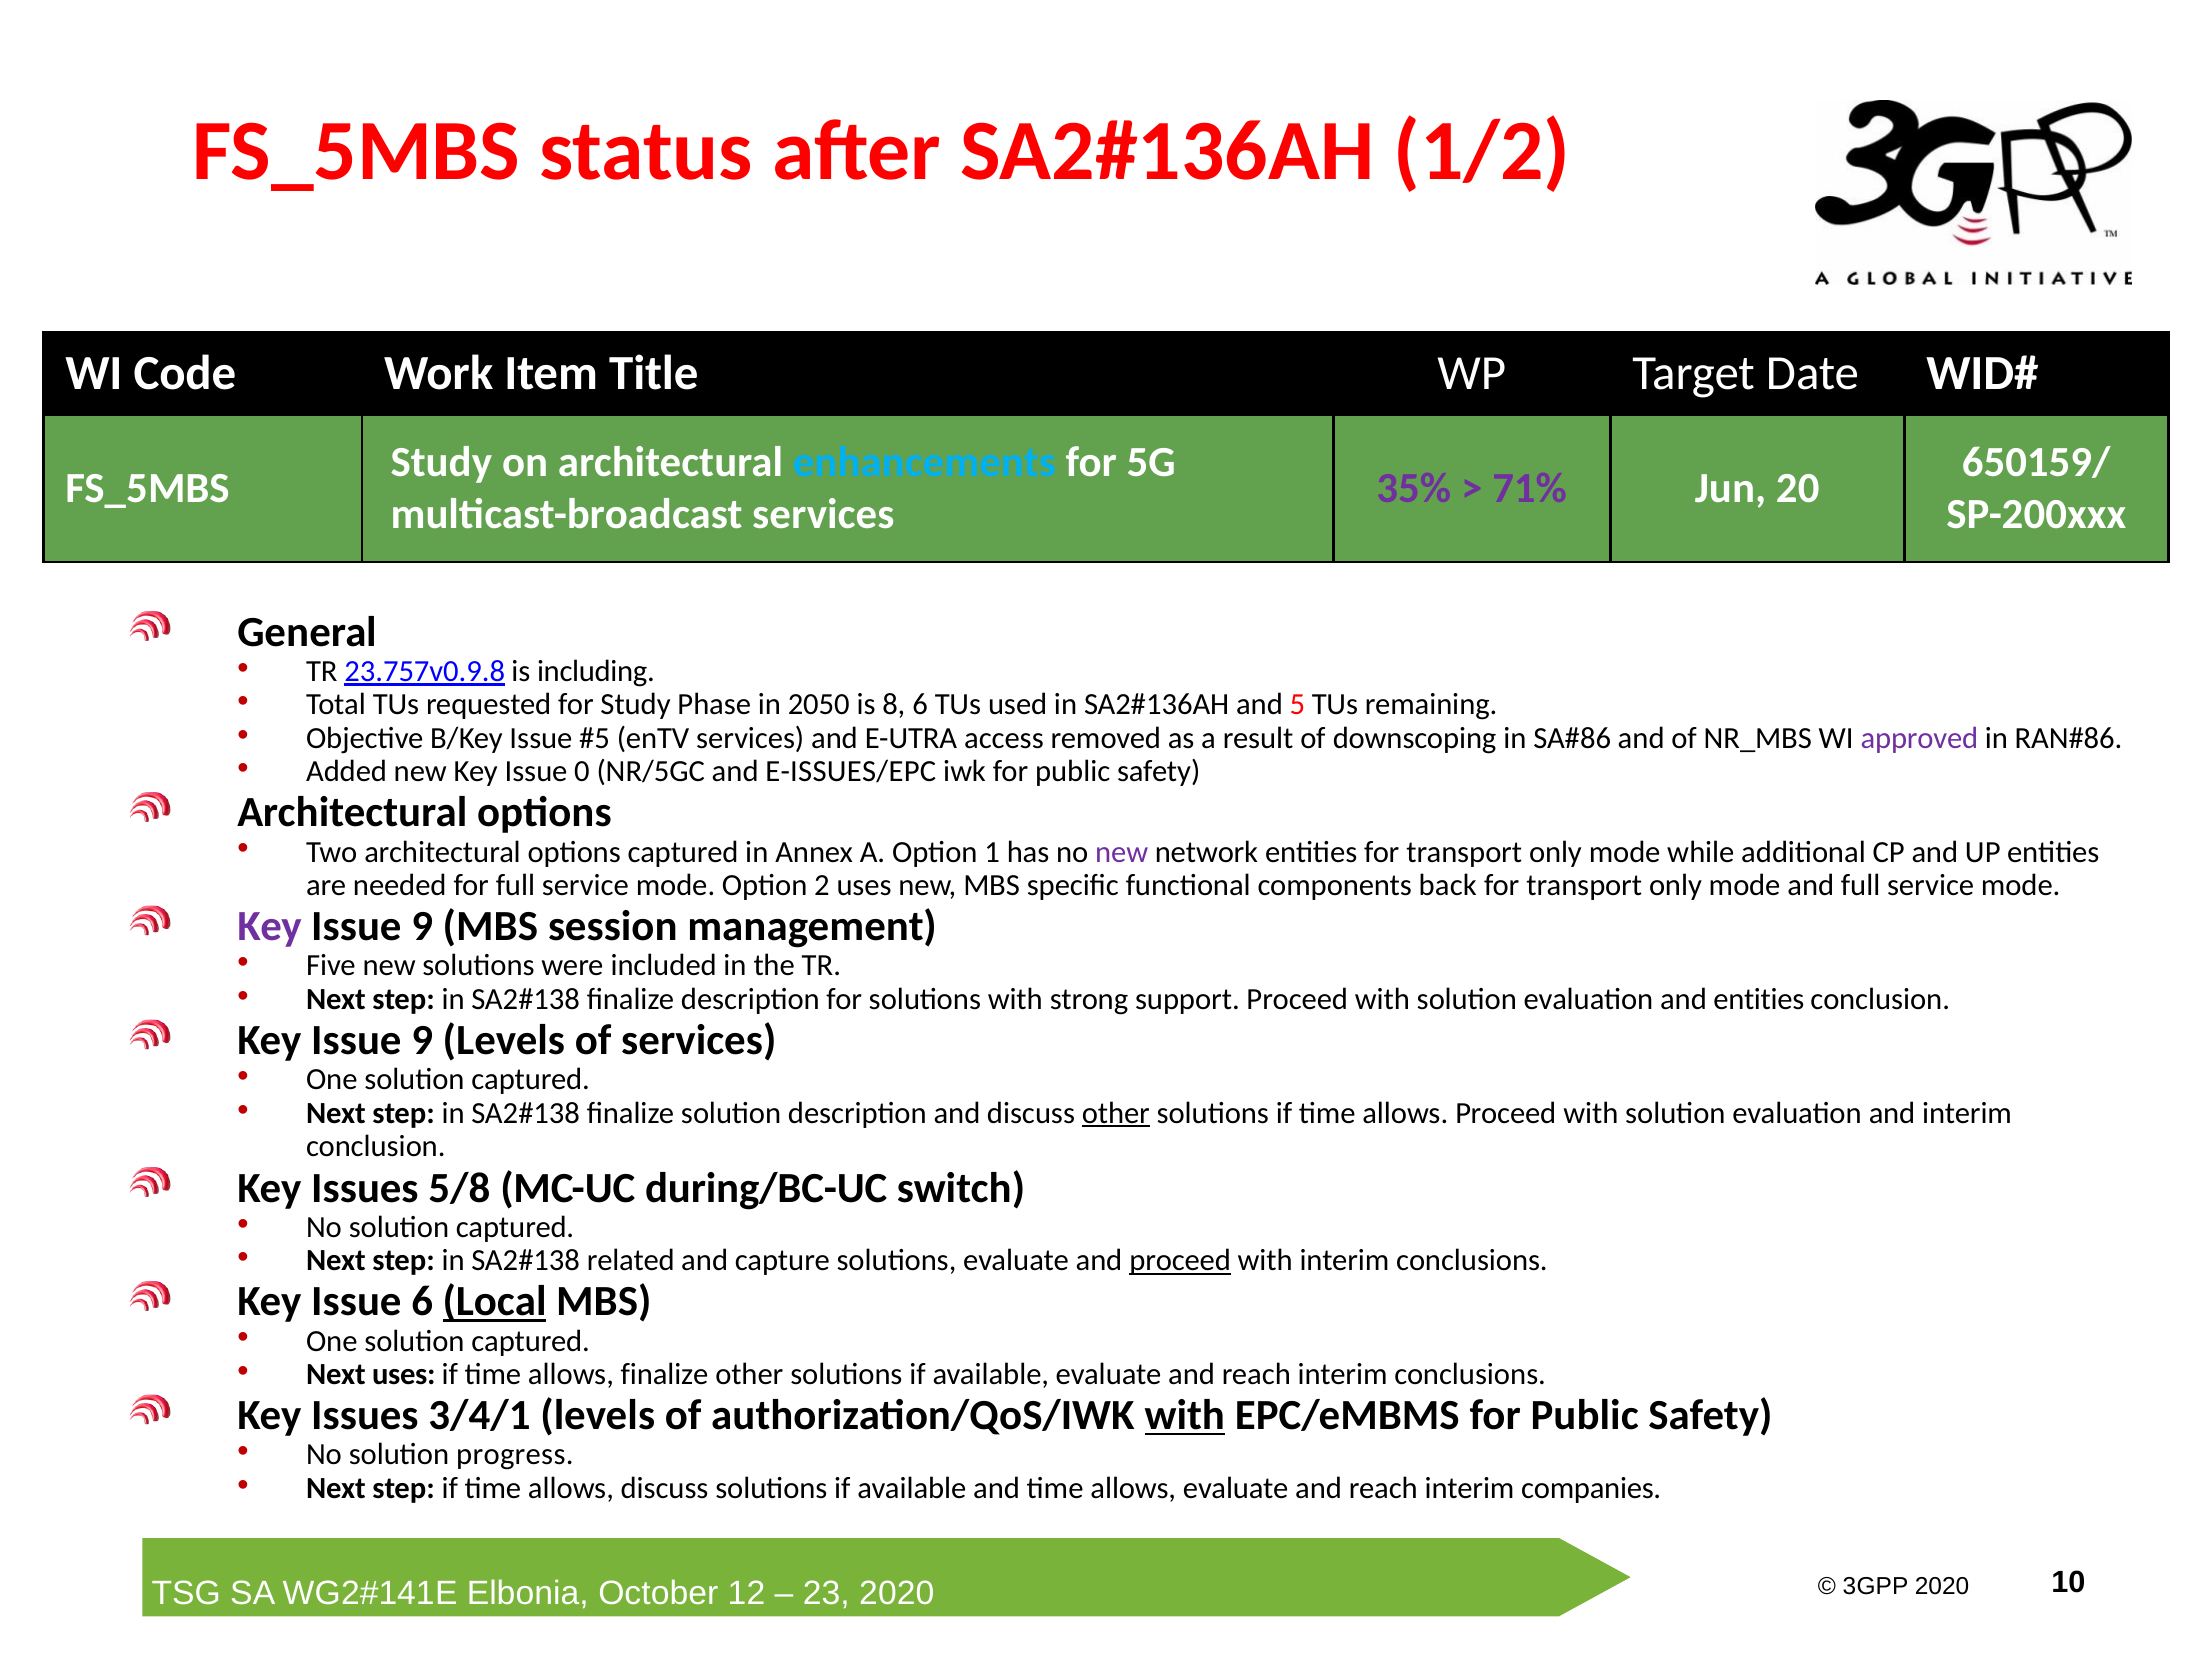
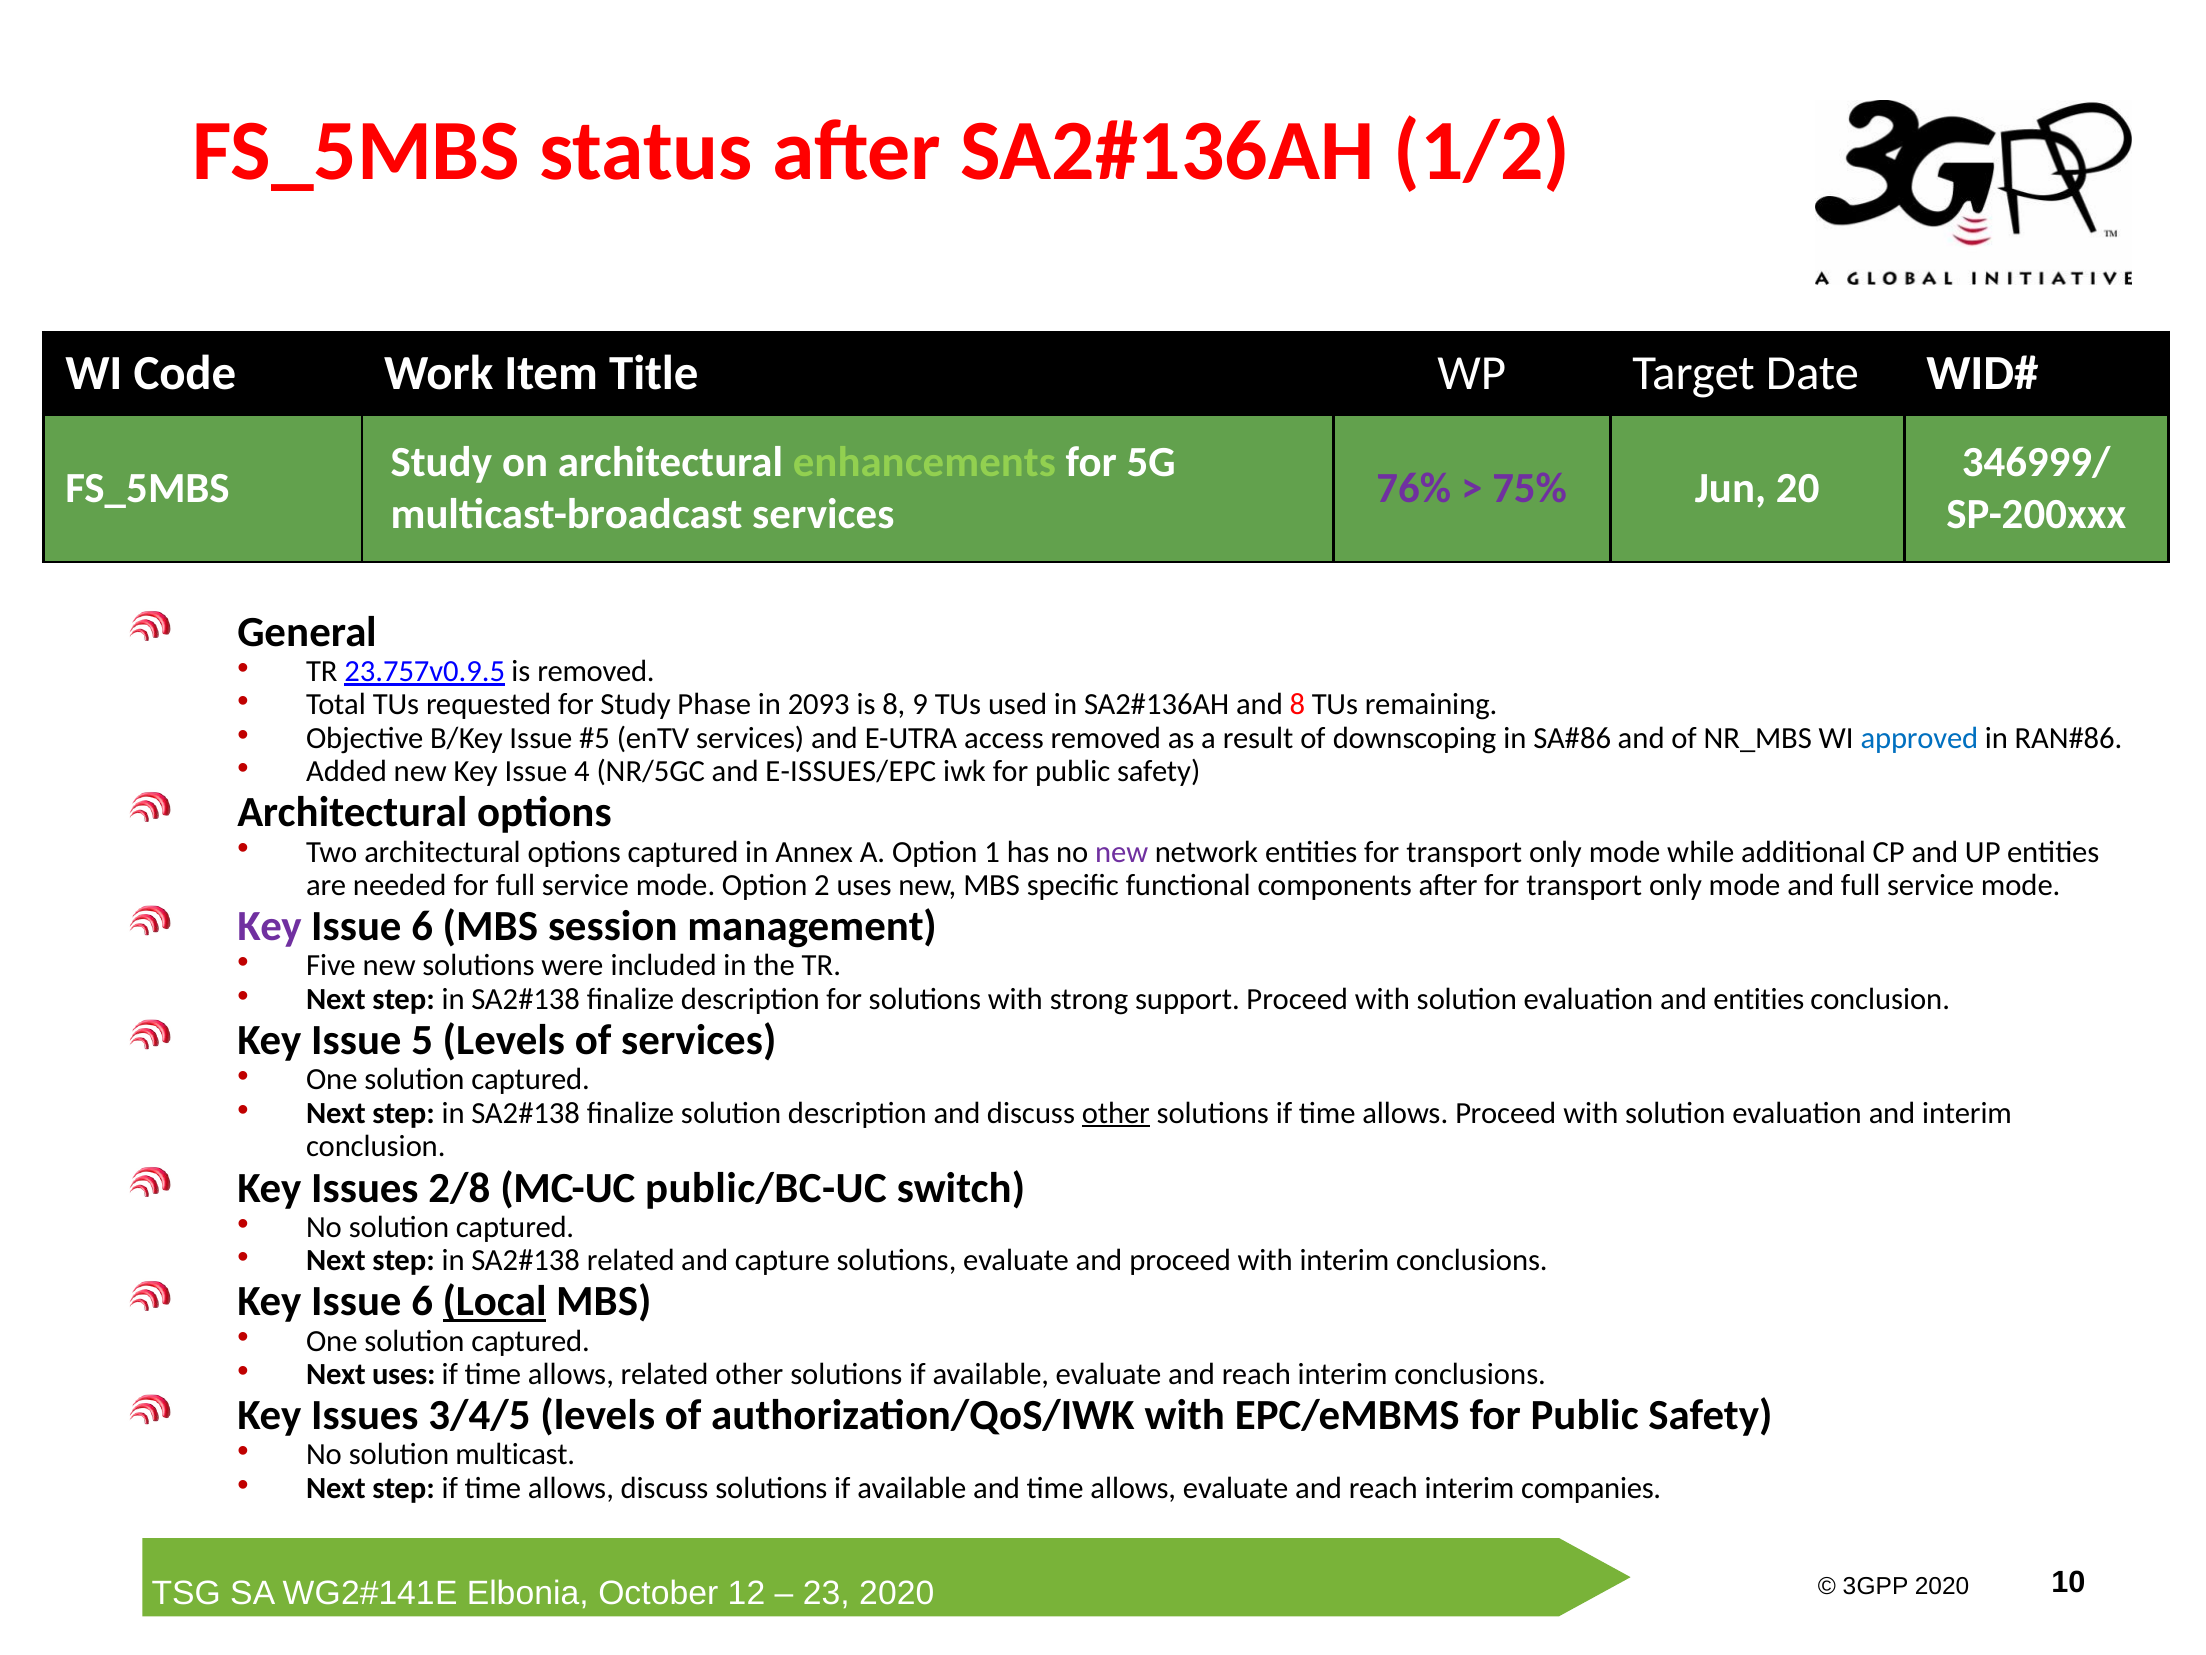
enhancements colour: light blue -> light green
650159/: 650159/ -> 346999/
35%: 35% -> 76%
71%: 71% -> 75%
23.757v0.9.8: 23.757v0.9.8 -> 23.757v0.9.5
is including: including -> removed
2050: 2050 -> 2093
8 6: 6 -> 9
and 5: 5 -> 8
approved colour: purple -> blue
0: 0 -> 4
components back: back -> after
9 at (422, 926): 9 -> 6
9 at (422, 1040): 9 -> 5
5/8: 5/8 -> 2/8
during/BC-UC: during/BC-UC -> public/BC-UC
proceed at (1180, 1260) underline: present -> none
allows finalize: finalize -> related
3/4/1: 3/4/1 -> 3/4/5
with at (1185, 1415) underline: present -> none
progress: progress -> multicast
